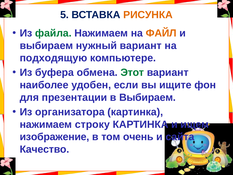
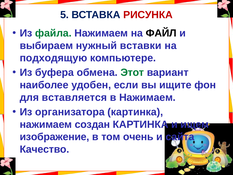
РИСУНКА colour: orange -> red
ФАЙЛ colour: orange -> black
нужный вариант: вариант -> вставки
презентации: презентации -> вставляется
в Выбираем: Выбираем -> Нажимаем
строку: строку -> создан
